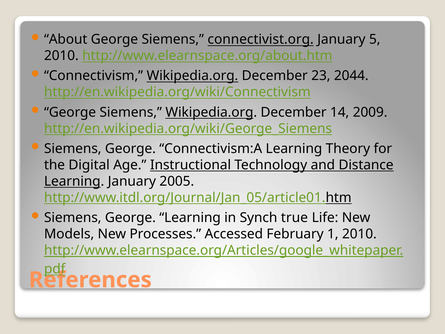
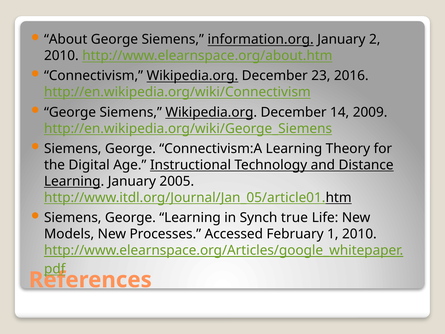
connectivist.org: connectivist.org -> information.org
5: 5 -> 2
2044: 2044 -> 2016
